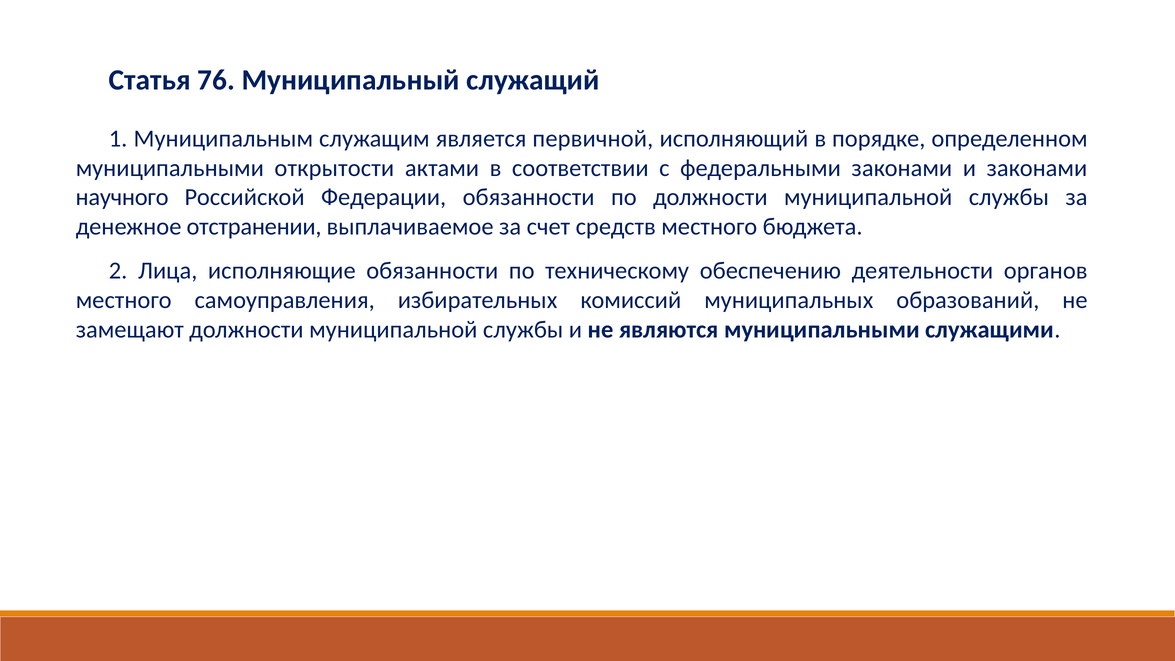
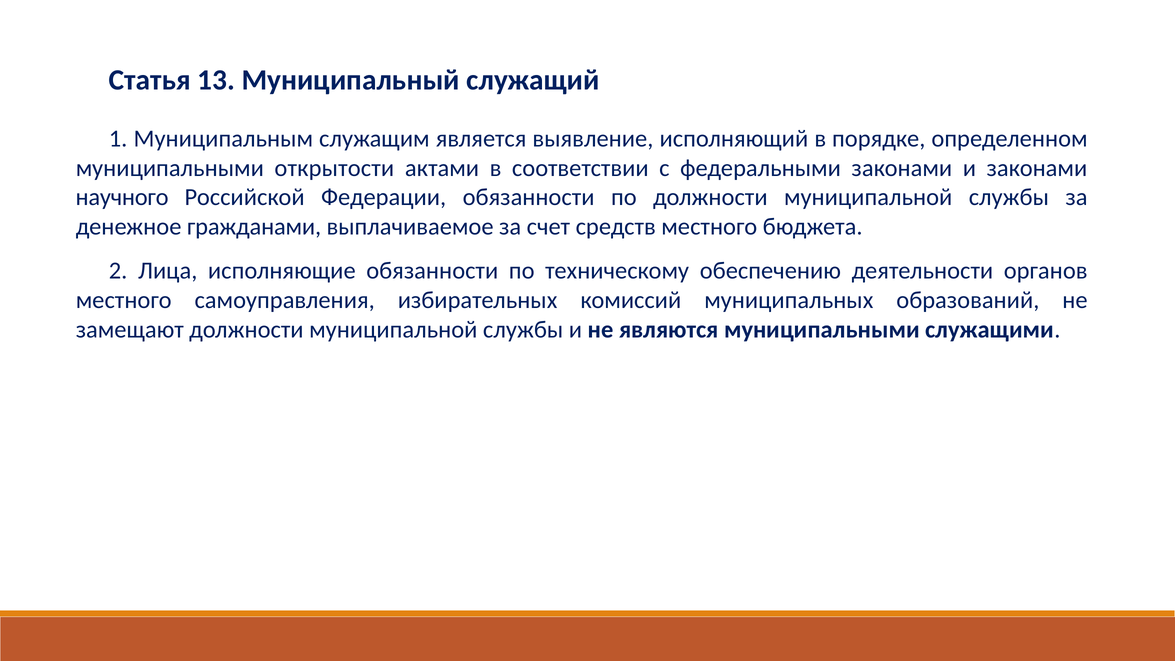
76: 76 -> 13
первичной: первичной -> выявление
отстранении: отстранении -> гражданами
